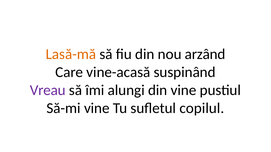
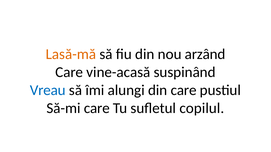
Vreau colour: purple -> blue
din vine: vine -> care
Să-mi vine: vine -> care
